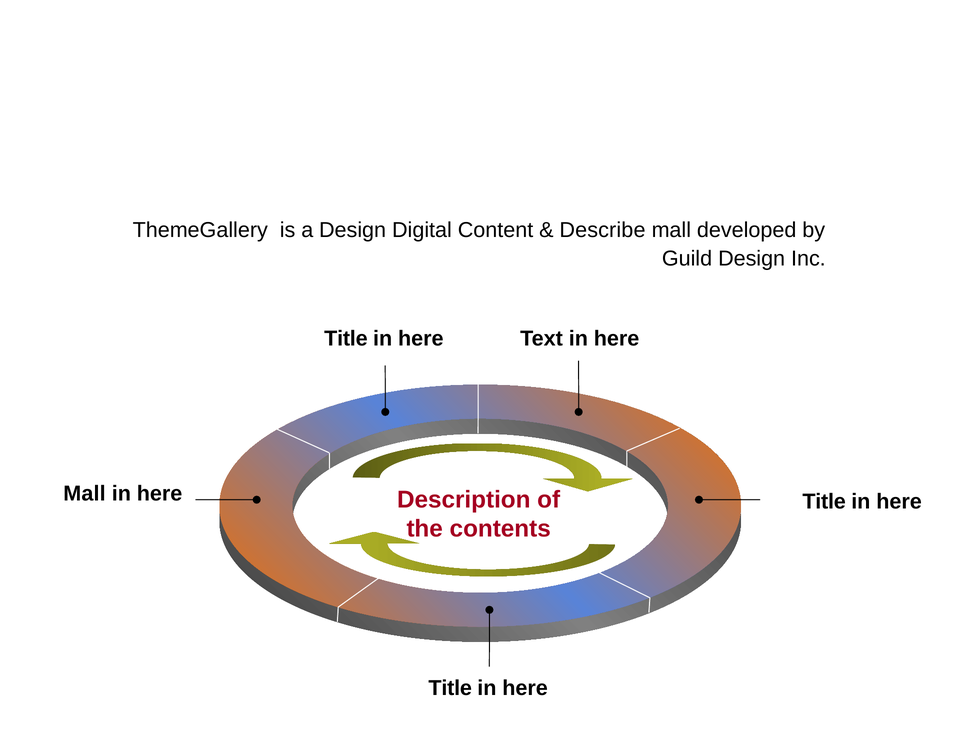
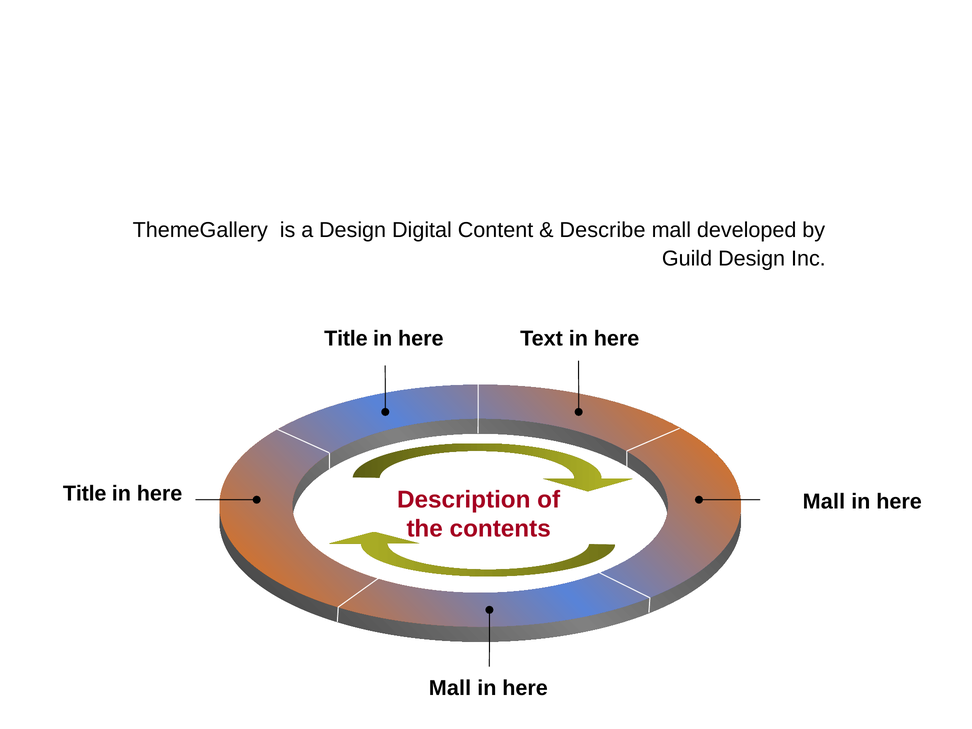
Mall at (84, 493): Mall -> Title
Title at (824, 502): Title -> Mall
Title at (450, 688): Title -> Mall
